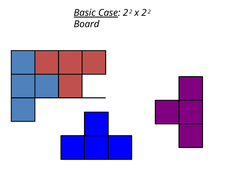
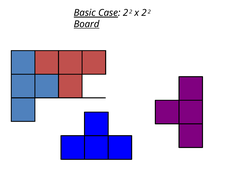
Board underline: none -> present
